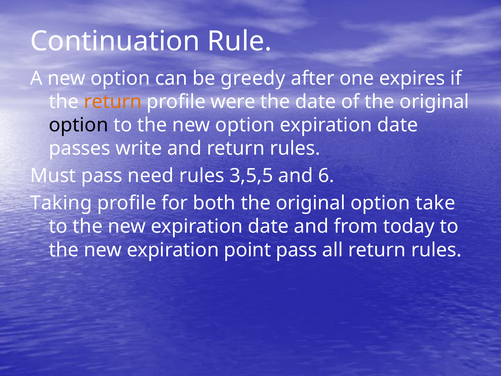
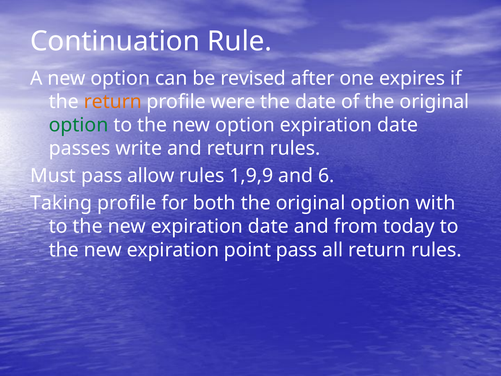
greedy: greedy -> revised
option at (79, 125) colour: black -> green
need: need -> allow
3,5,5: 3,5,5 -> 1,9,9
take: take -> with
